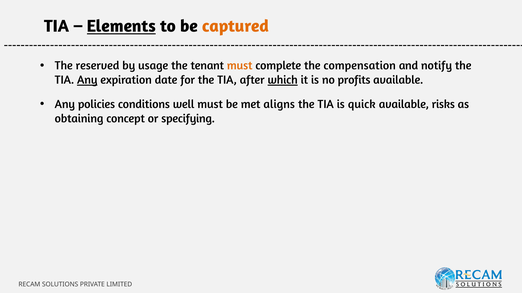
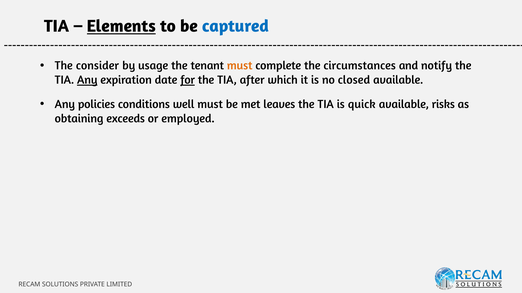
captured colour: orange -> blue
reserved: reserved -> consider
compensation: compensation -> circumstances
for underline: none -> present
which underline: present -> none
profits: profits -> closed
aligns: aligns -> leaves
concept: concept -> exceeds
specifying: specifying -> employed
